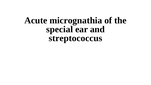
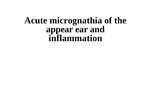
special: special -> appear
streptococcus: streptococcus -> inflammation
